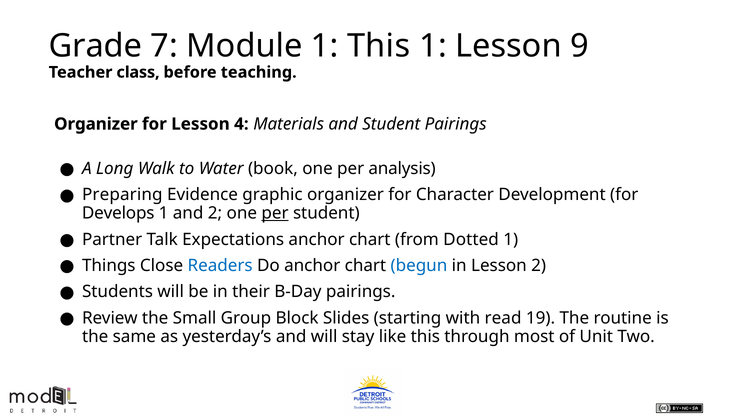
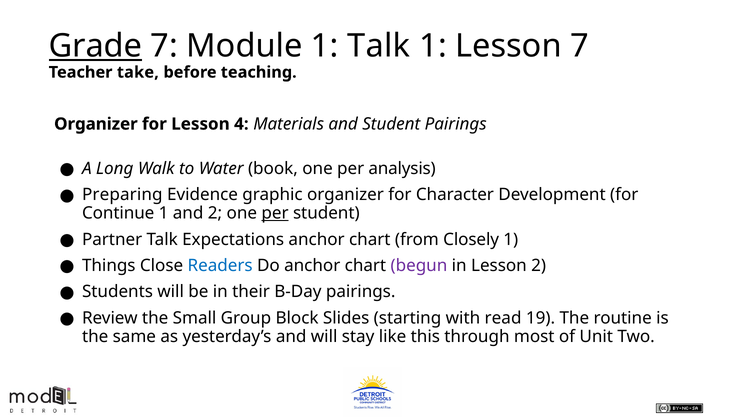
Grade underline: none -> present
1 This: This -> Talk
Lesson 9: 9 -> 7
class: class -> take
Develops: Develops -> Continue
Dotted: Dotted -> Closely
begun colour: blue -> purple
